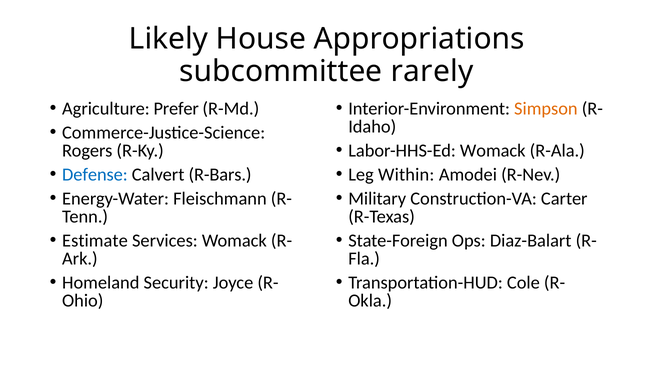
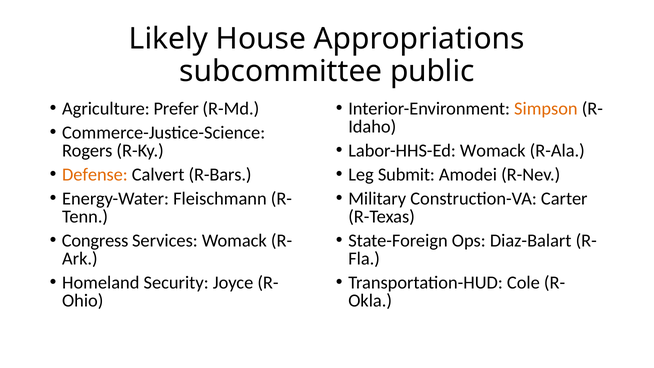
rarely: rarely -> public
Defense colour: blue -> orange
Within: Within -> Submit
Estimate: Estimate -> Congress
